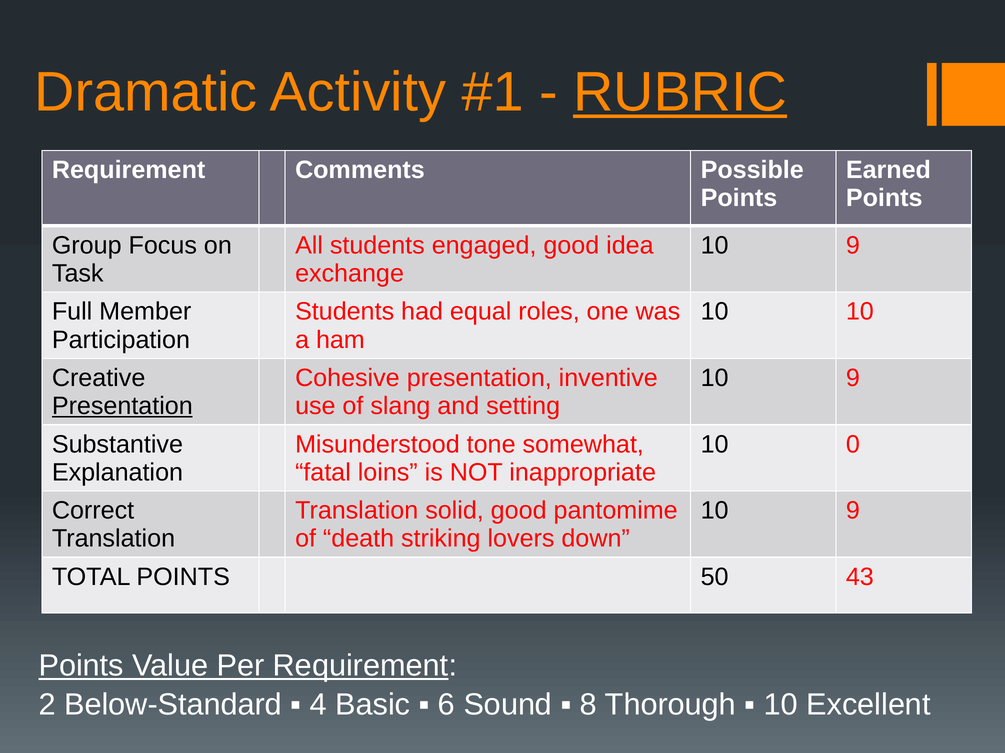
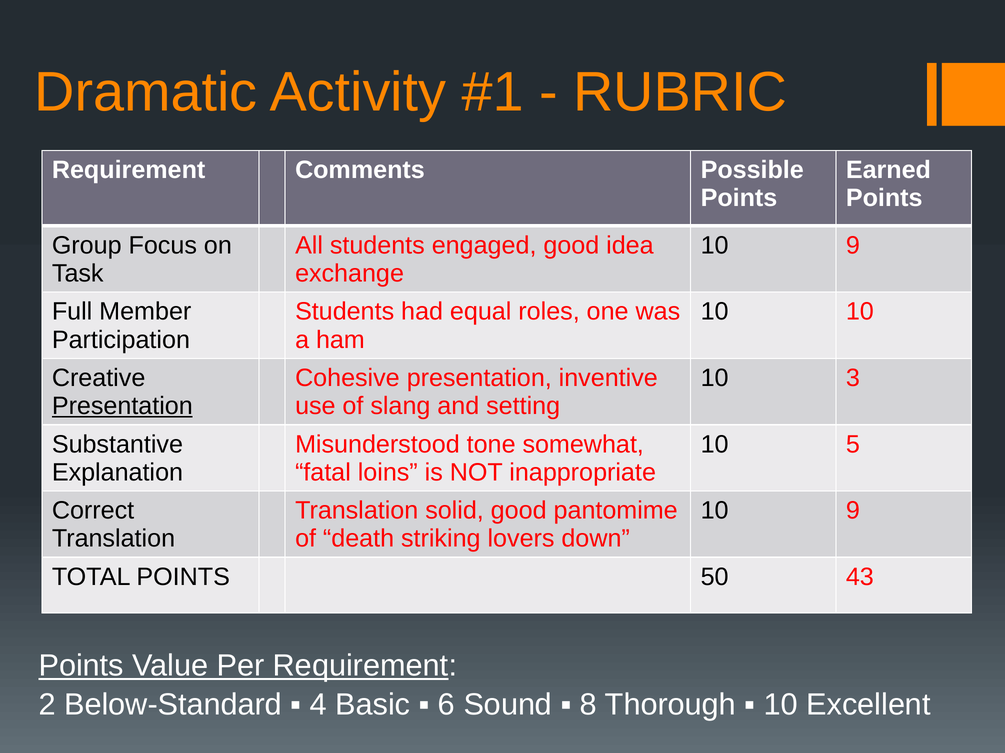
RUBRIC underline: present -> none
9 at (853, 378): 9 -> 3
0: 0 -> 5
